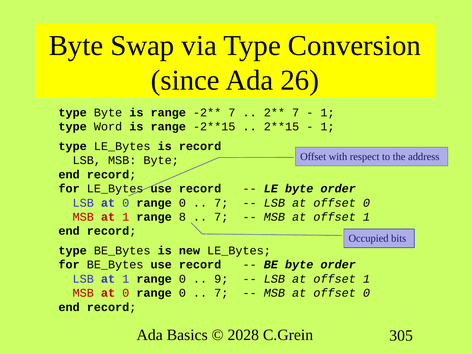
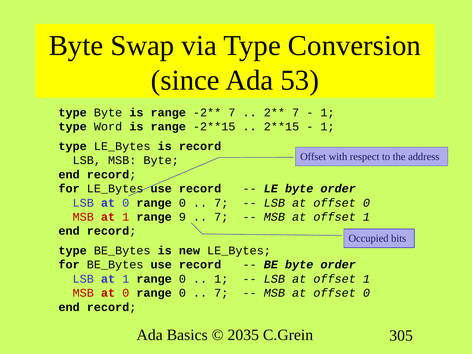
26: 26 -> 53
8: 8 -> 9
9 at (221, 279): 9 -> 1
2028: 2028 -> 2035
